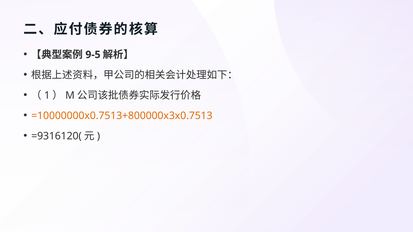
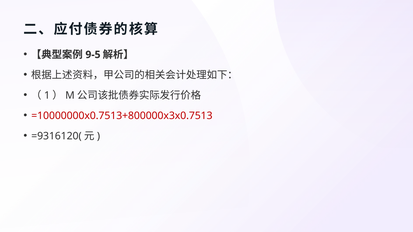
=10000000x0.7513+800000x3x0.7513 colour: orange -> red
